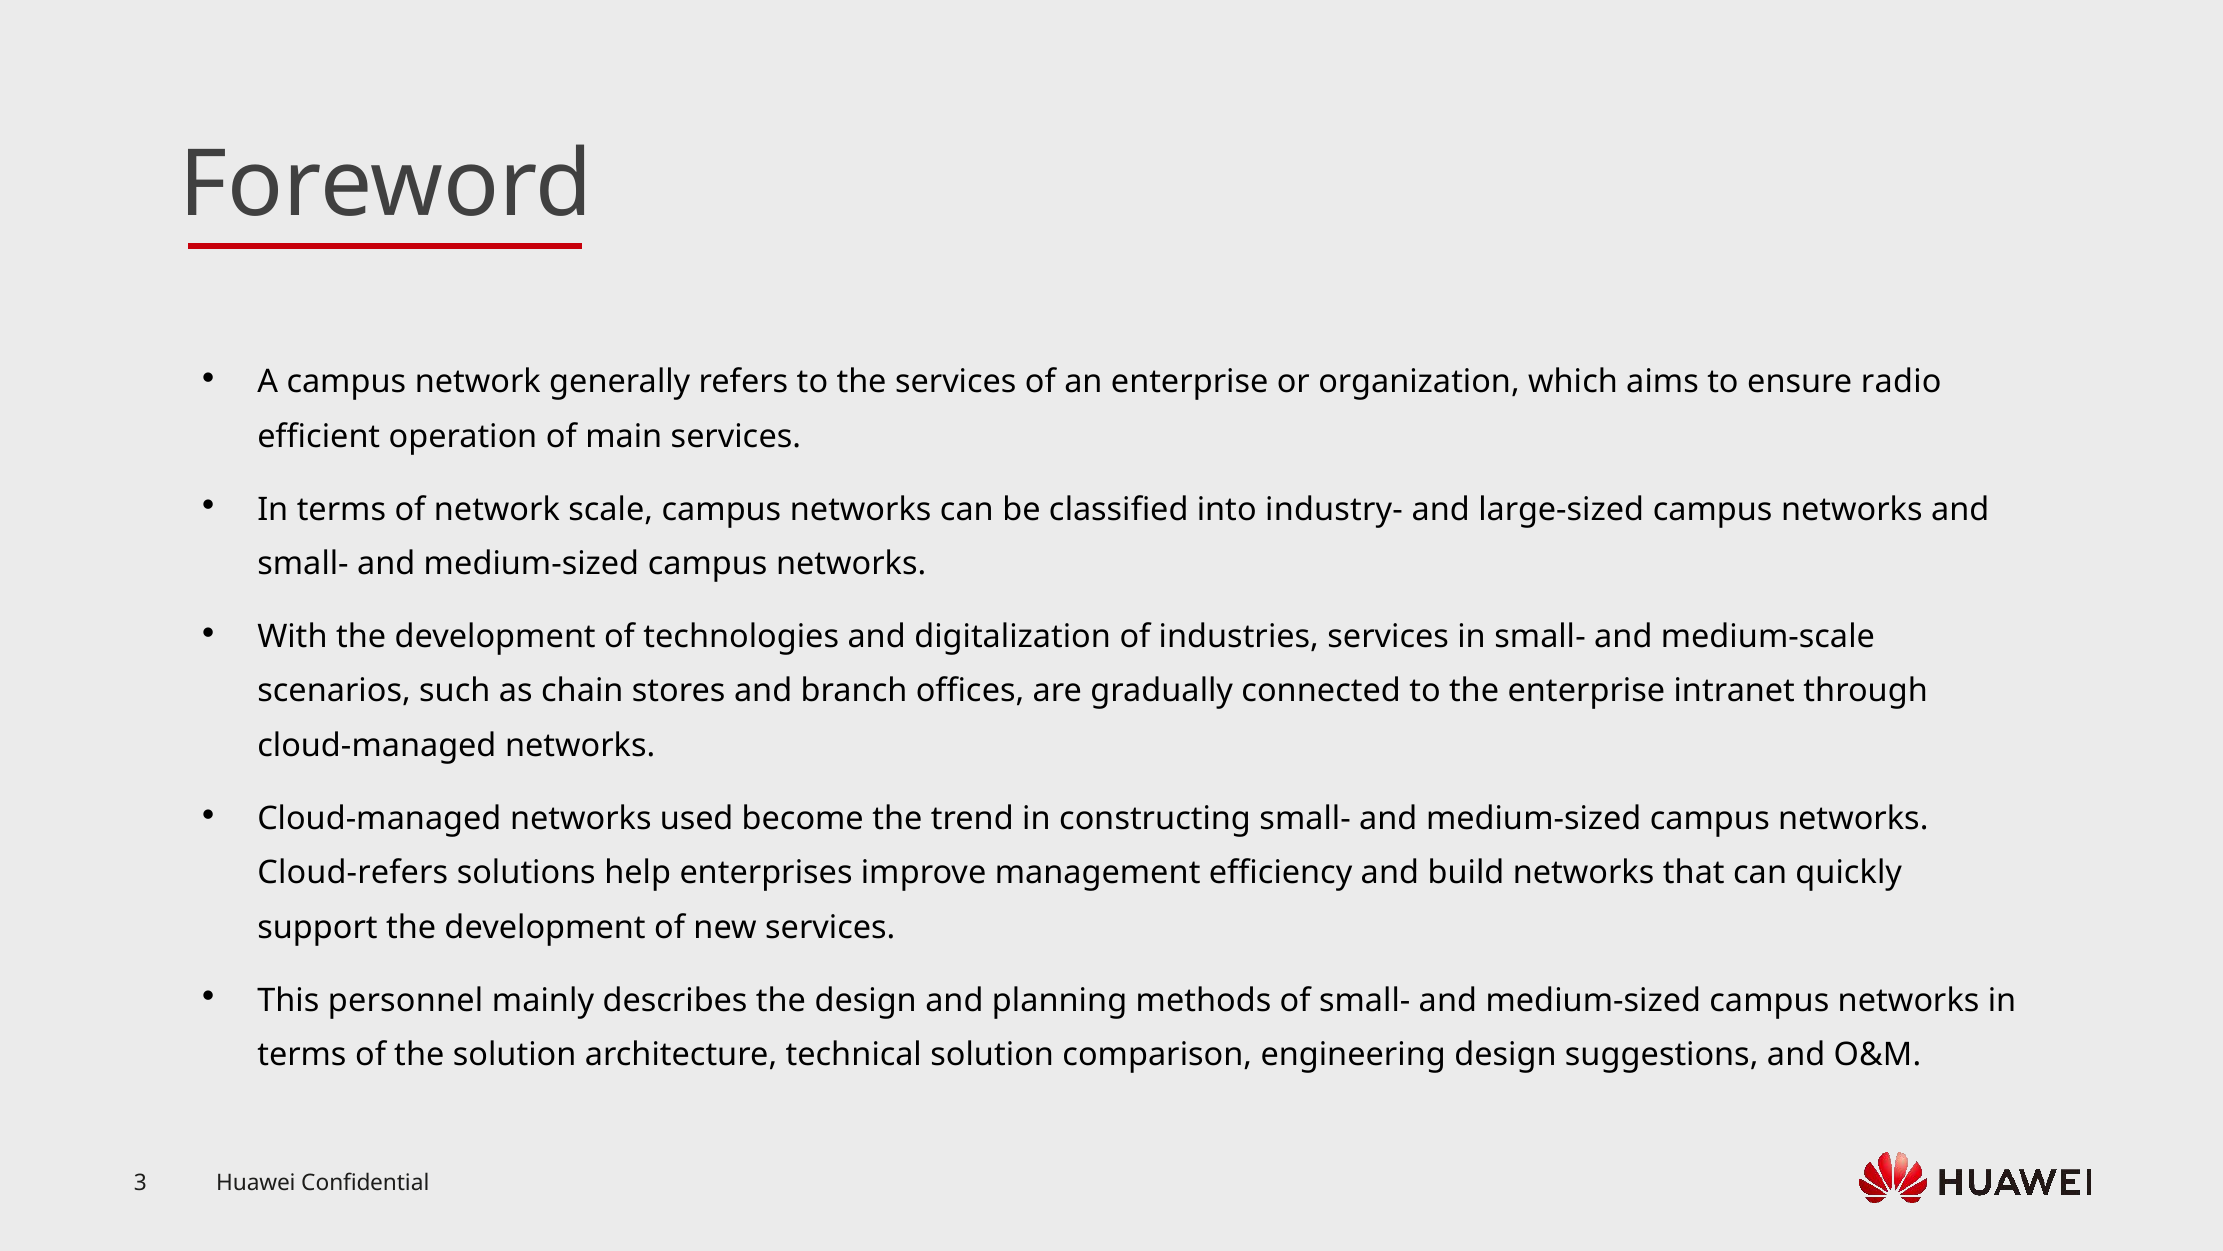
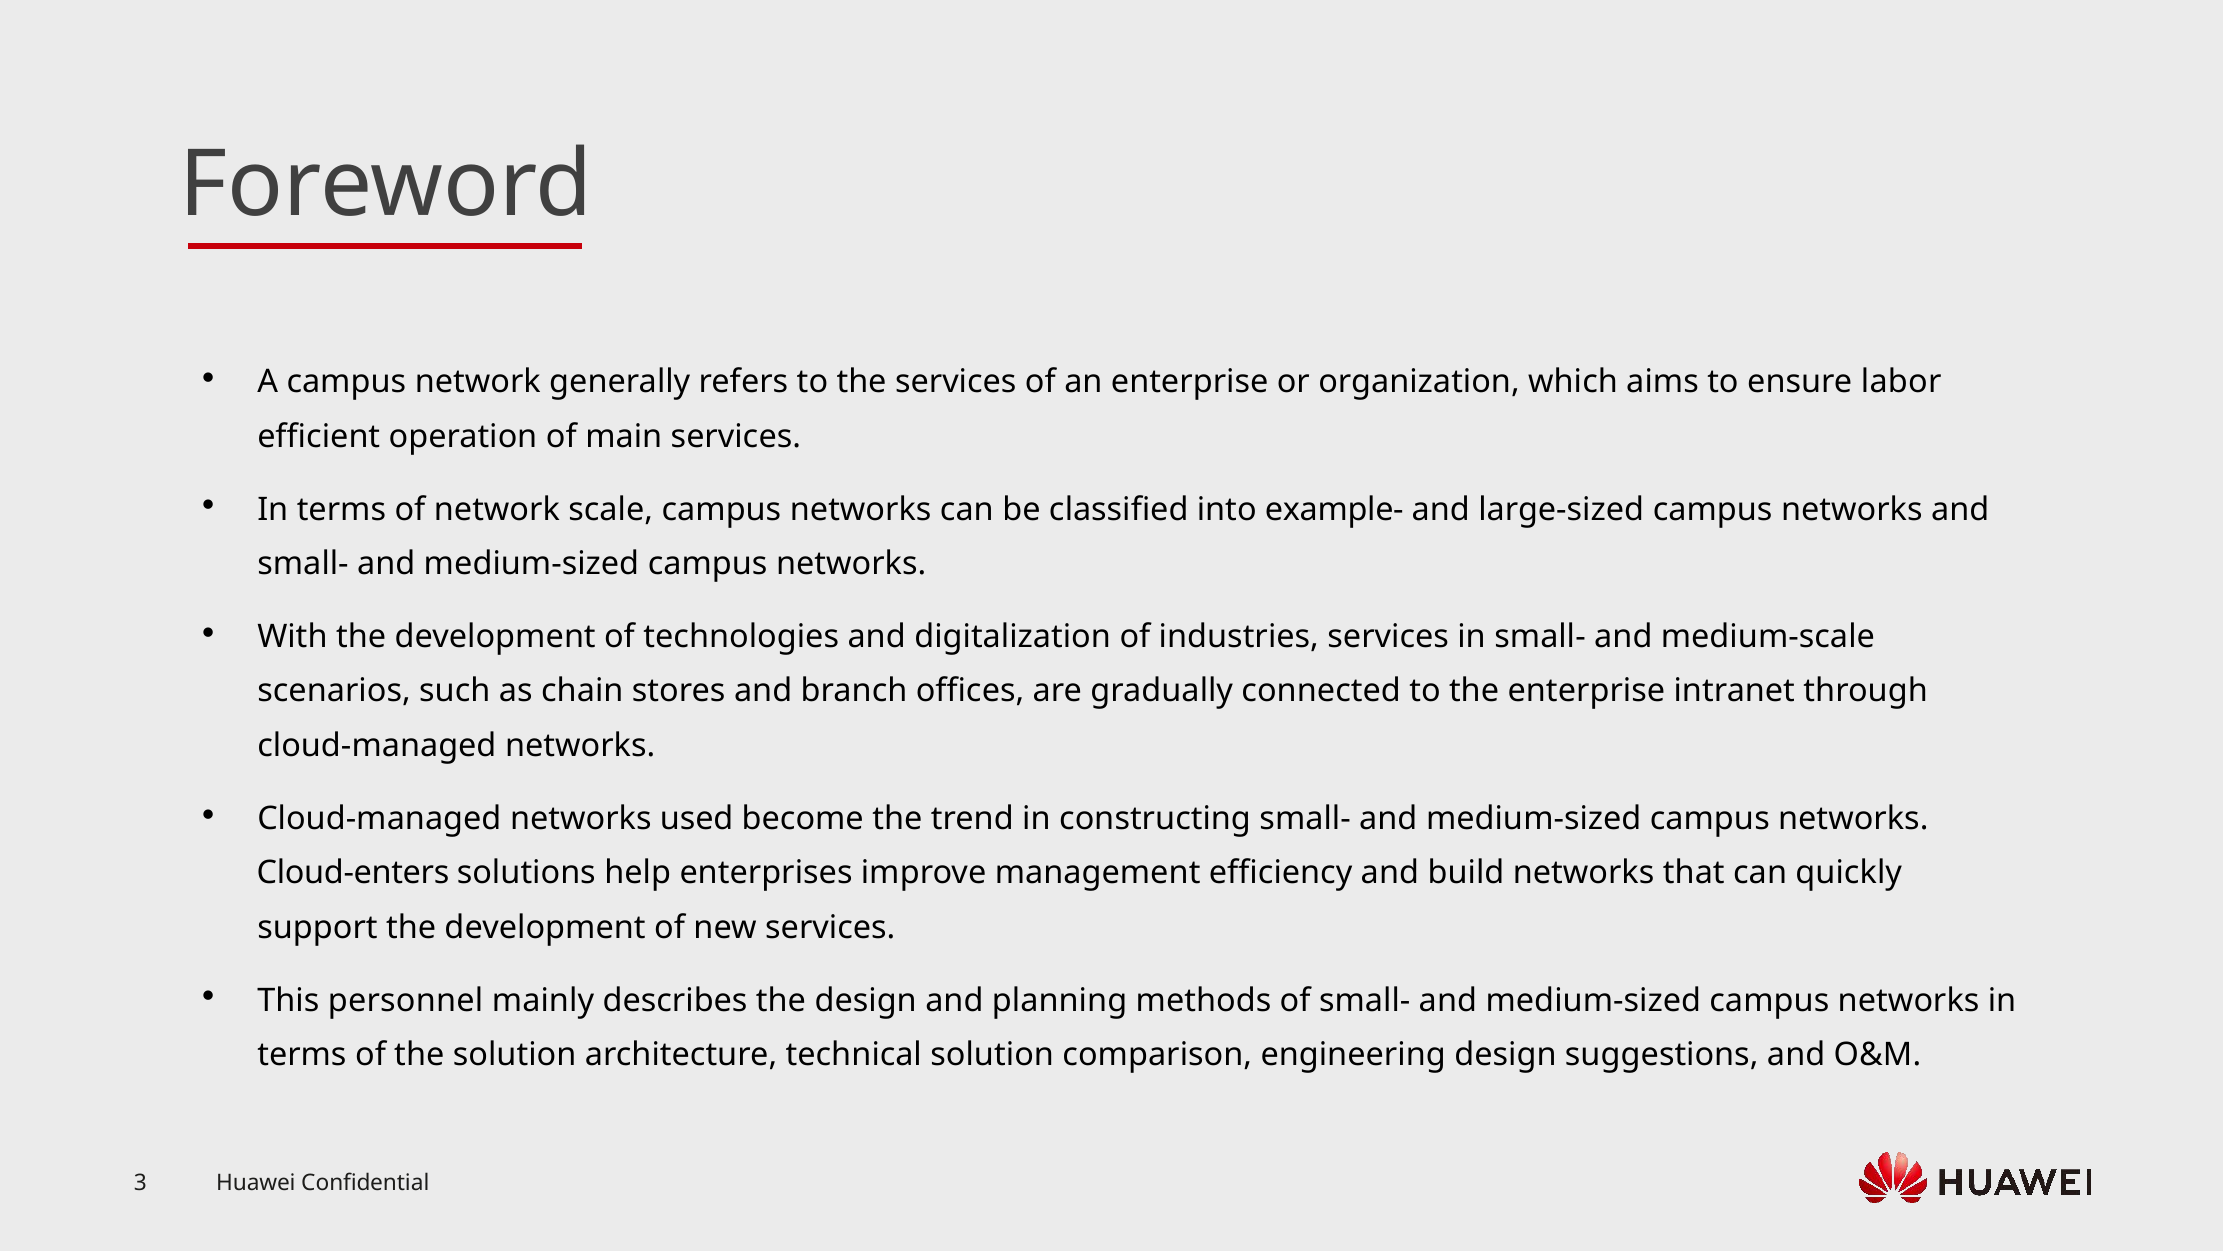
radio: radio -> labor
industry-: industry- -> example-
Cloud-refers: Cloud-refers -> Cloud-enters
